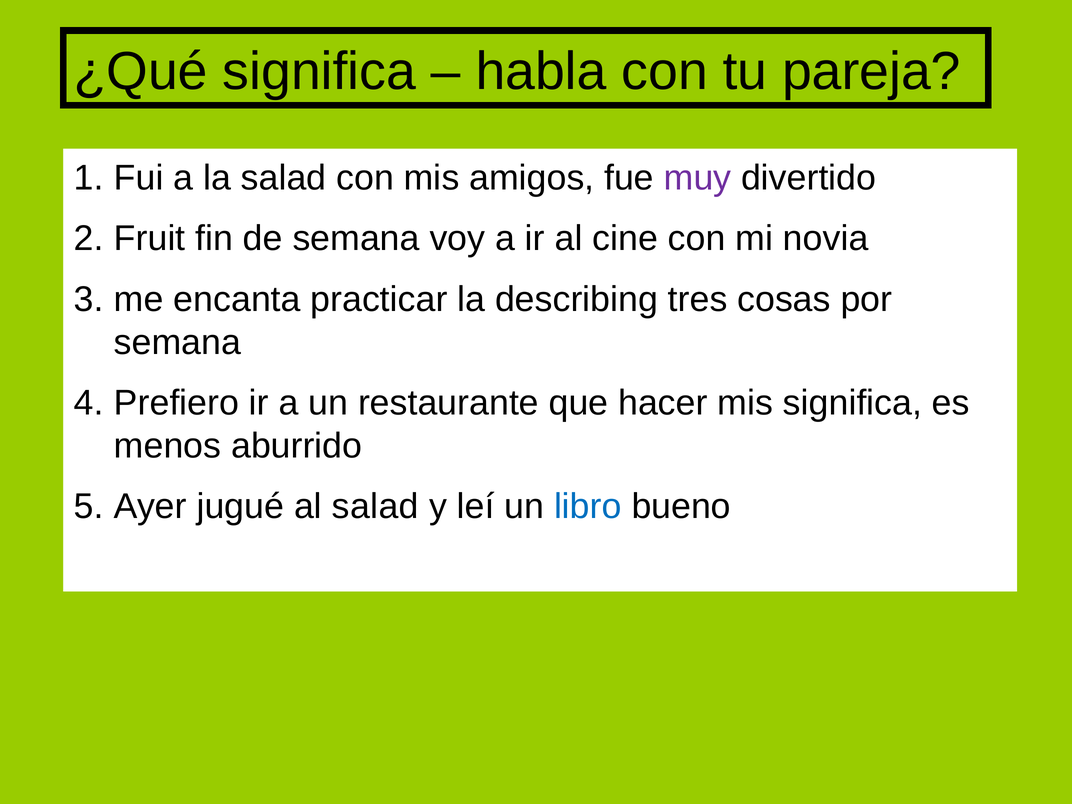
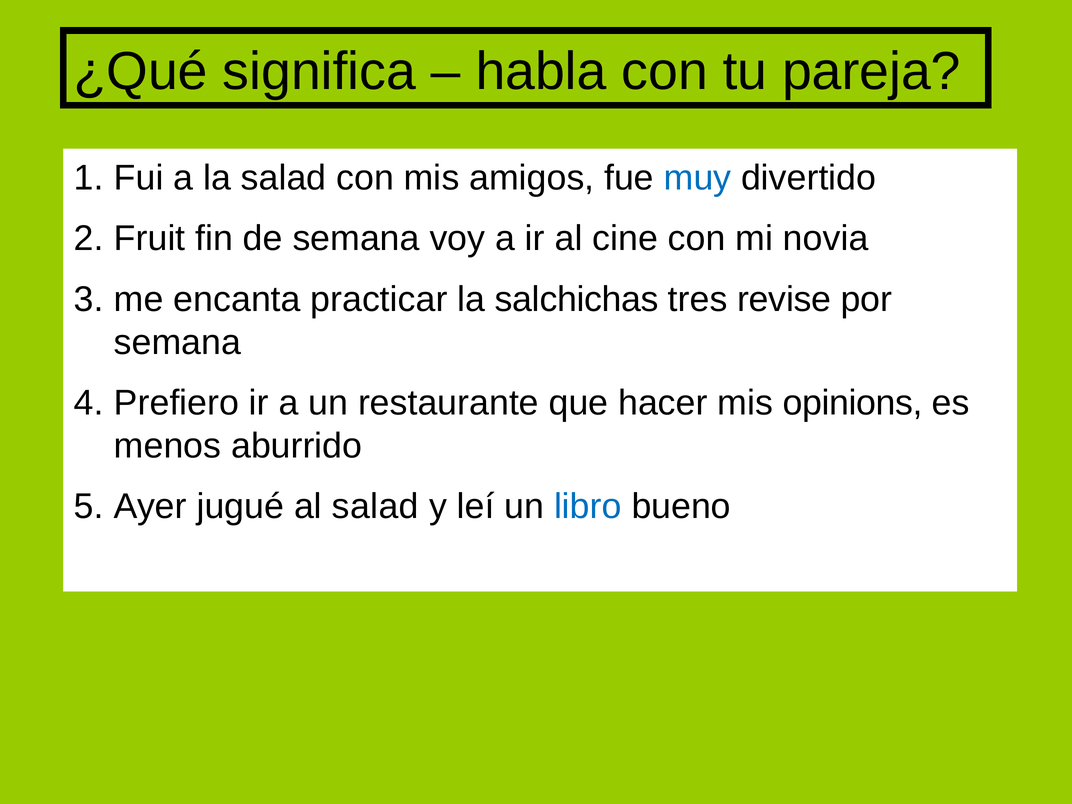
muy colour: purple -> blue
describing: describing -> salchichas
cosas: cosas -> revise
mis significa: significa -> opinions
